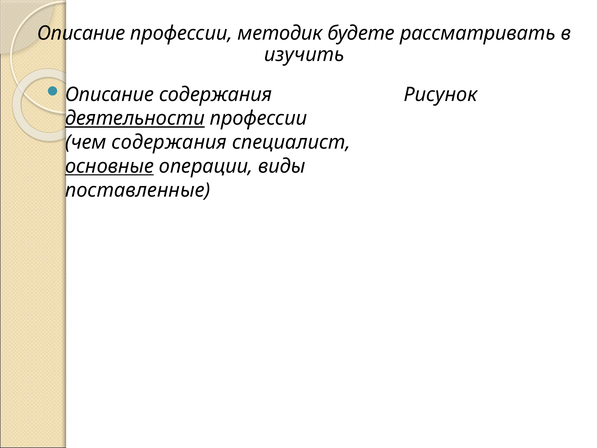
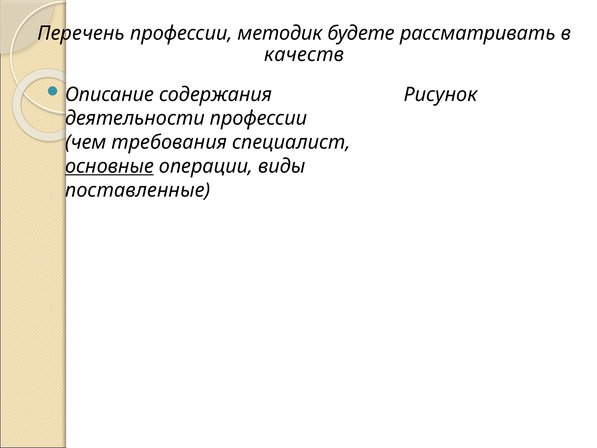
Описание at (81, 33): Описание -> Перечень
изучить: изучить -> качеств
деятельности underline: present -> none
чем содержания: содержания -> требования
